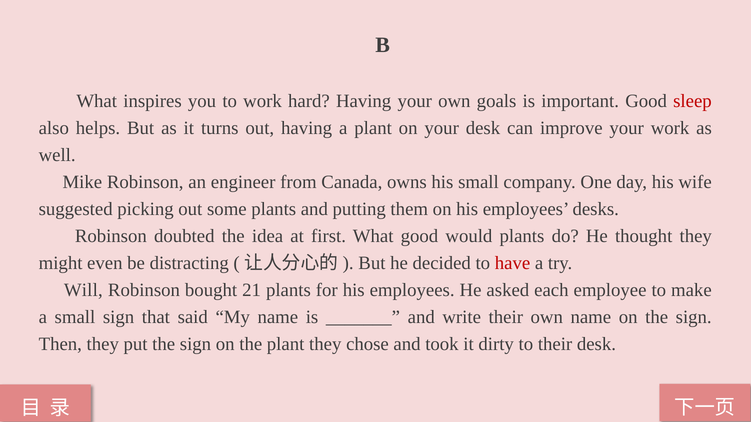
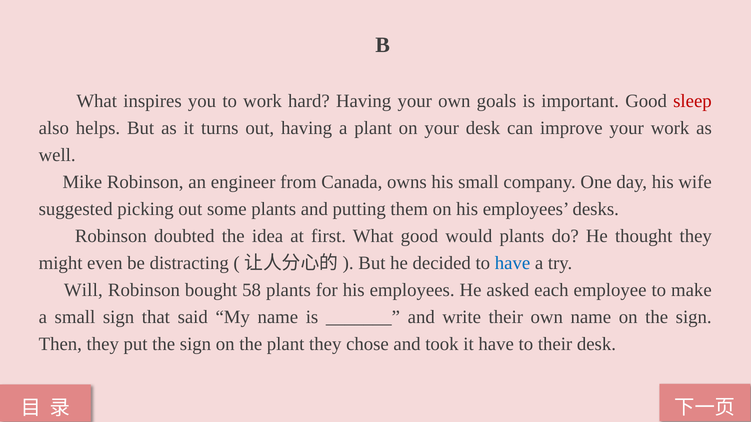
have at (513, 263) colour: red -> blue
21: 21 -> 58
it dirty: dirty -> have
